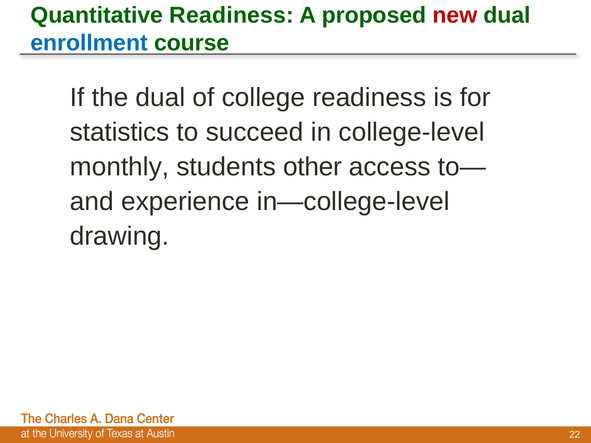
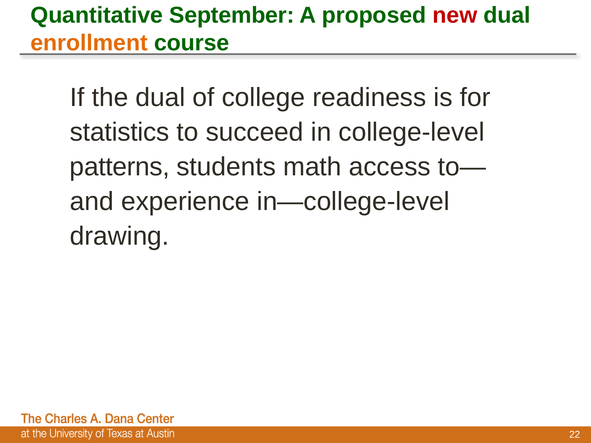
Quantitative Readiness: Readiness -> September
enrollment colour: blue -> orange
monthly: monthly -> patterns
other: other -> math
